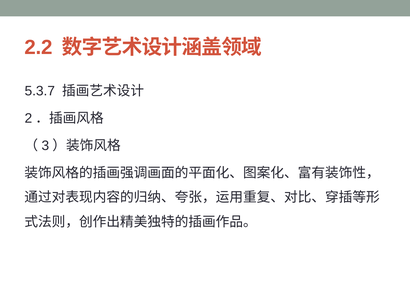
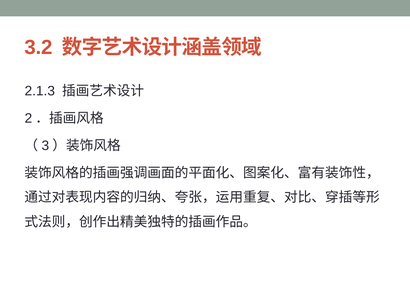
2.2: 2.2 -> 3.2
5.3.7: 5.3.7 -> 2.1.3
